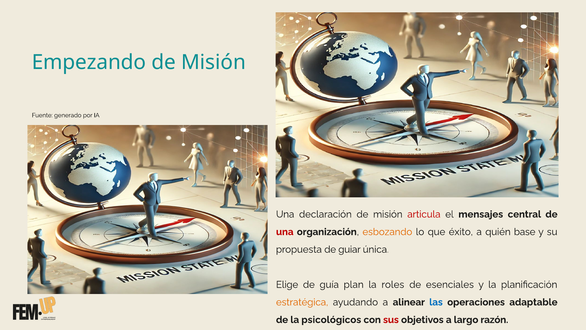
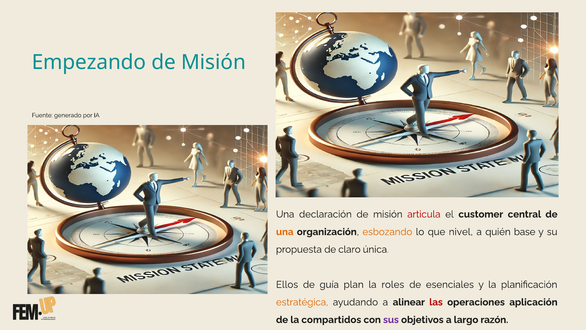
mensajes: mensajes -> customer
una at (285, 232) colour: red -> orange
éxito: éxito -> nivel
guiar: guiar -> claro
Elige: Elige -> Ellos
las colour: blue -> red
adaptable: adaptable -> aplicación
psicológicos: psicológicos -> compartidos
sus colour: red -> purple
